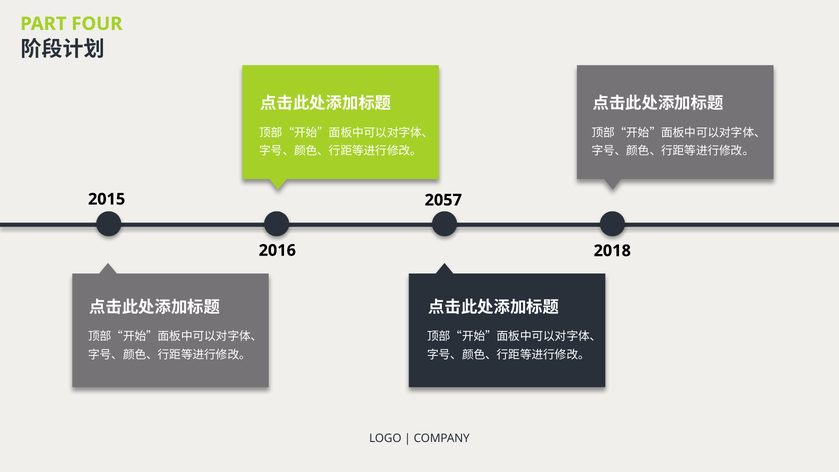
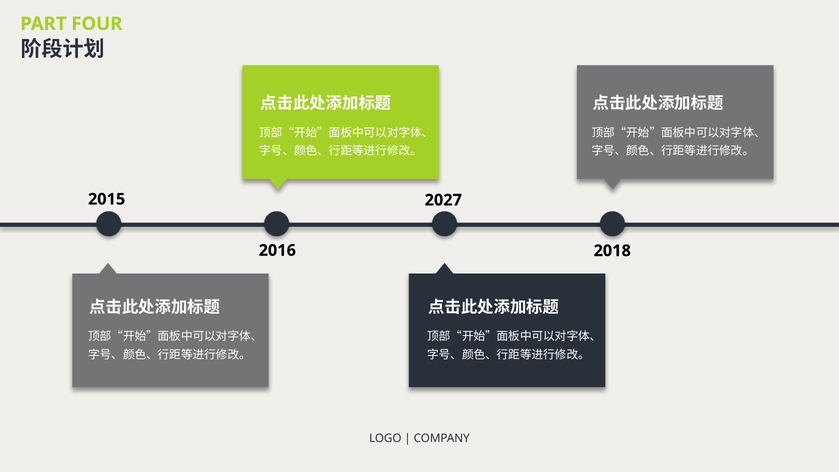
2057: 2057 -> 2027
